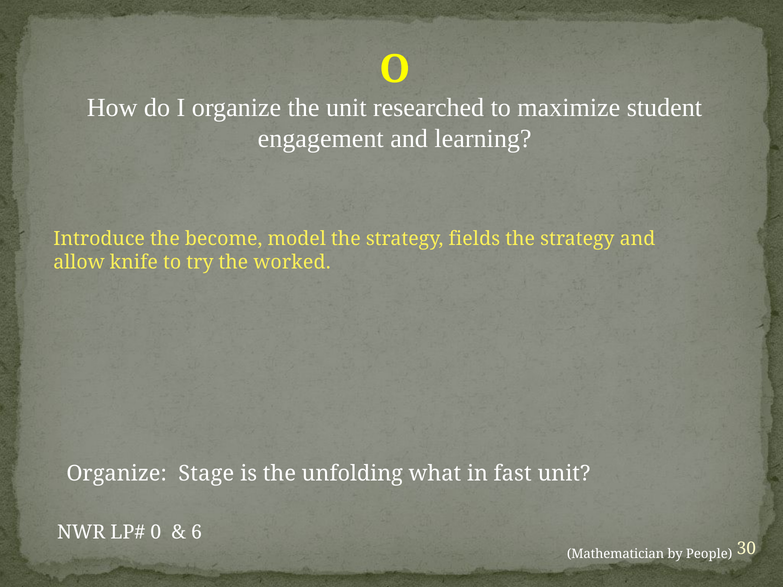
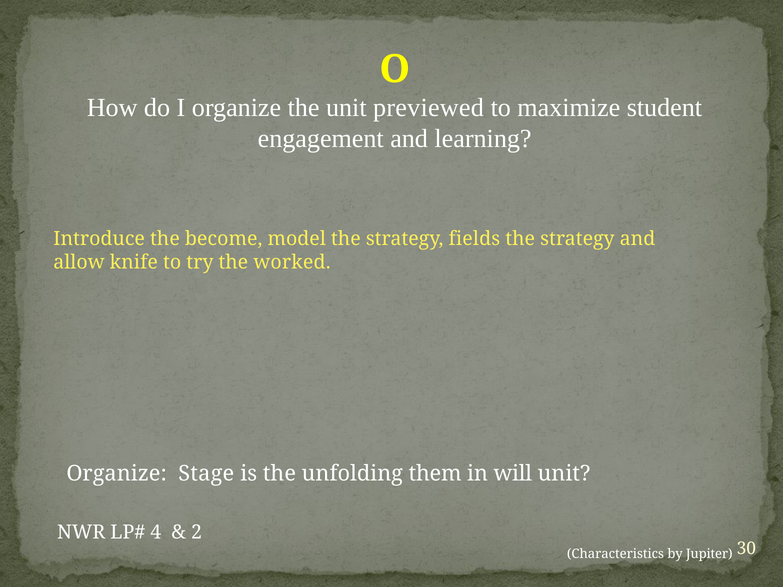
researched: researched -> previewed
what: what -> them
fast: fast -> will
0: 0 -> 4
6: 6 -> 2
Mathematician: Mathematician -> Characteristics
People: People -> Jupiter
